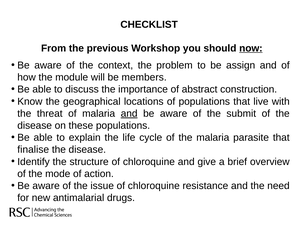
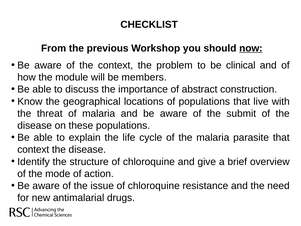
assign: assign -> clinical
and at (129, 113) underline: present -> none
finalise at (33, 150): finalise -> context
